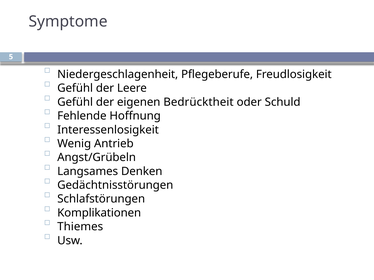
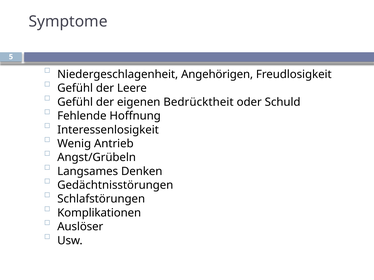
Pflegeberufe: Pflegeberufe -> Angehörigen
Thiemes: Thiemes -> Auslöser
